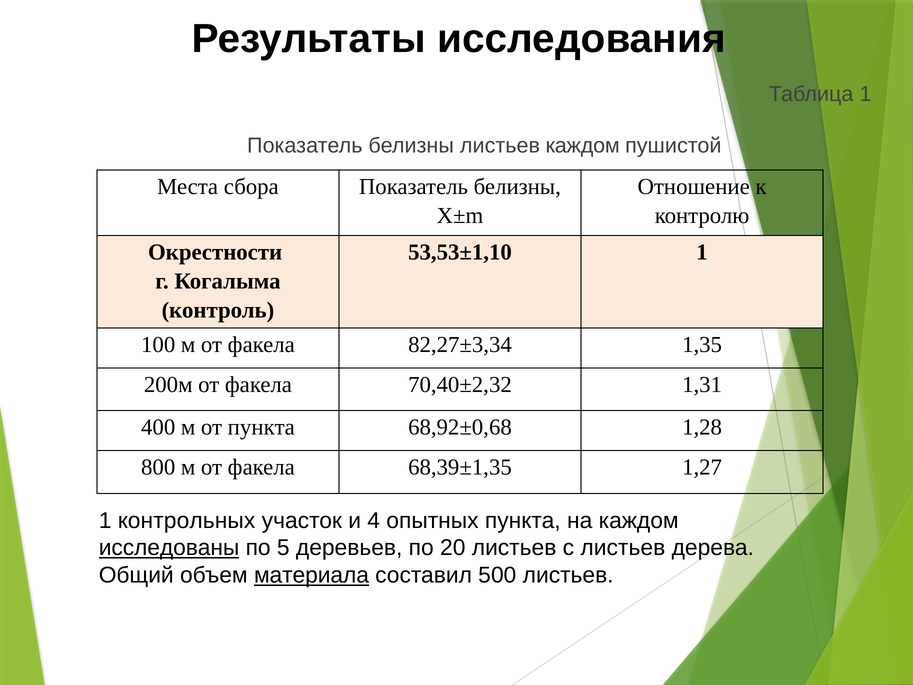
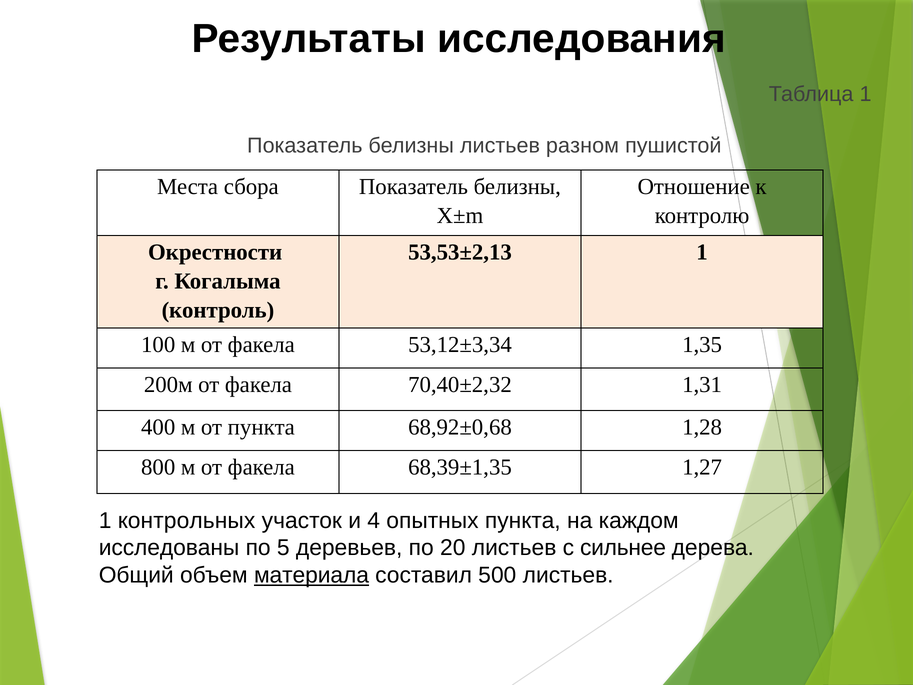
листьев каждом: каждом -> разном
53,53±1,10: 53,53±1,10 -> 53,53±2,13
82,27±3,34: 82,27±3,34 -> 53,12±3,34
исследованы underline: present -> none
с листьев: листьев -> сильнее
